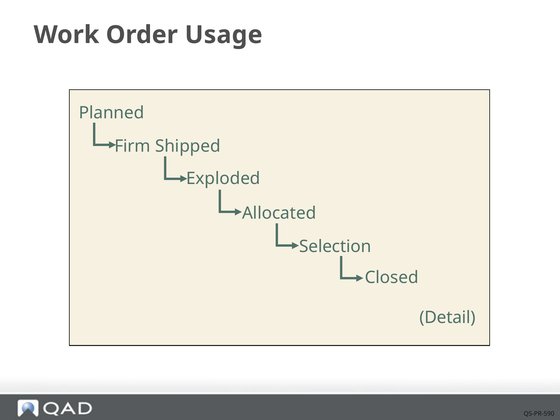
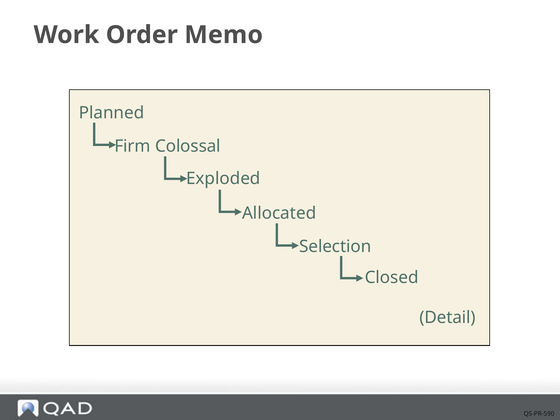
Usage: Usage -> Memo
Shipped: Shipped -> Colossal
